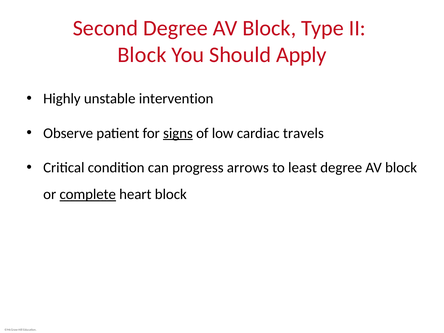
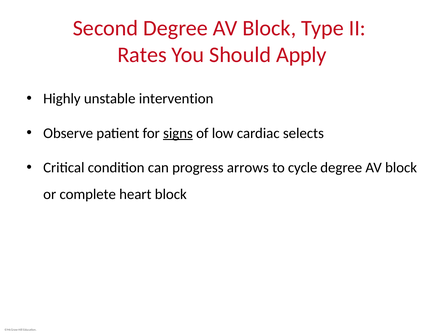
Block at (142, 55): Block -> Rates
travels: travels -> selects
least: least -> cycle
complete underline: present -> none
